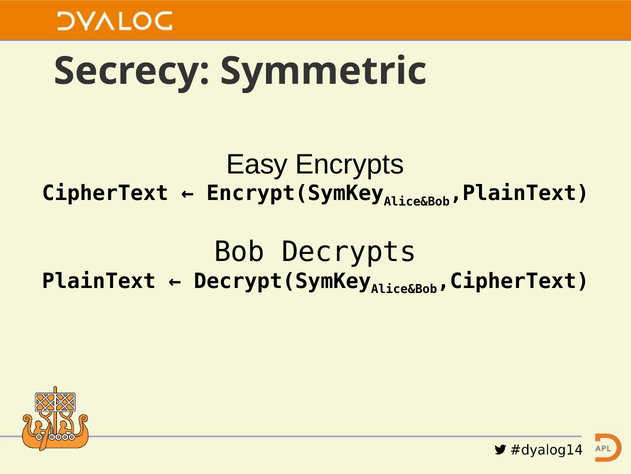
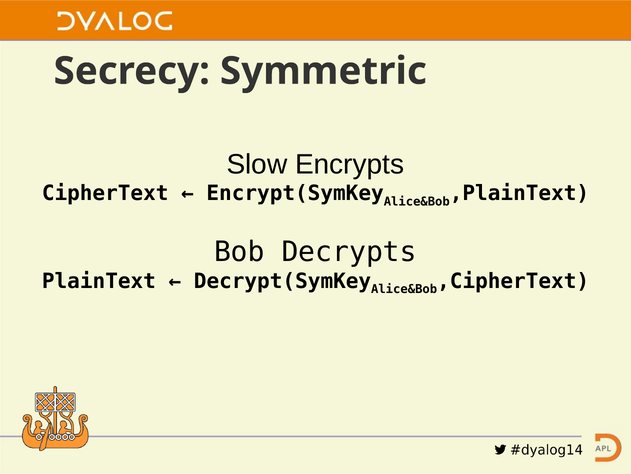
Easy: Easy -> Slow
